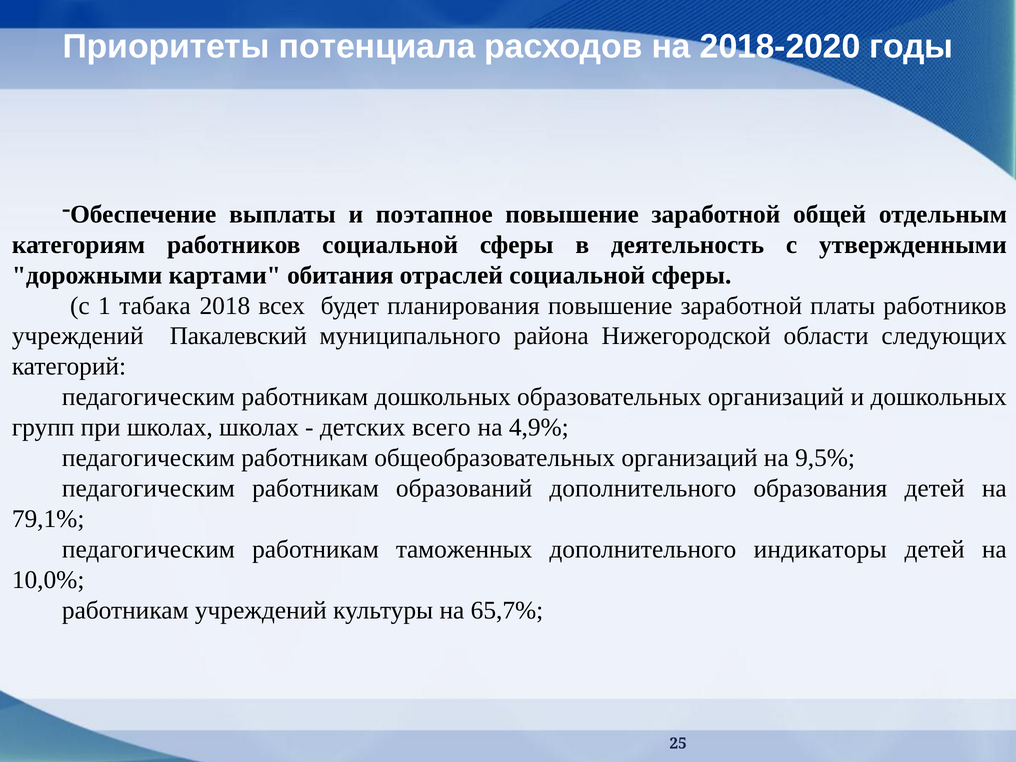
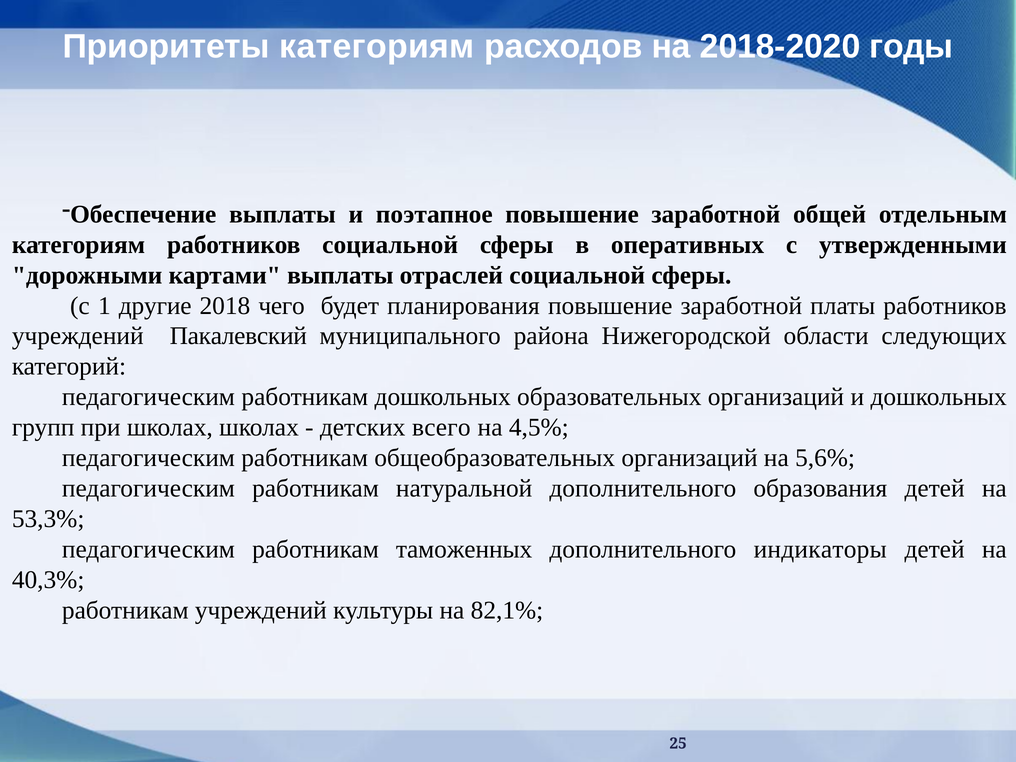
Приоритеты потенциала: потенциала -> категориям
деятельность: деятельность -> оперативных
картами обитания: обитания -> выплаты
табака: табака -> другие
всех: всех -> чего
4,9%: 4,9% -> 4,5%
9,5%: 9,5% -> 5,6%
образований: образований -> натуральной
79,1%: 79,1% -> 53,3%
10,0%: 10,0% -> 40,3%
65,7%: 65,7% -> 82,1%
